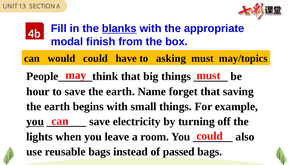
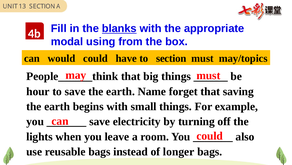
finish: finish -> using
asking: asking -> section
you at (35, 121) underline: present -> none
passed: passed -> longer
